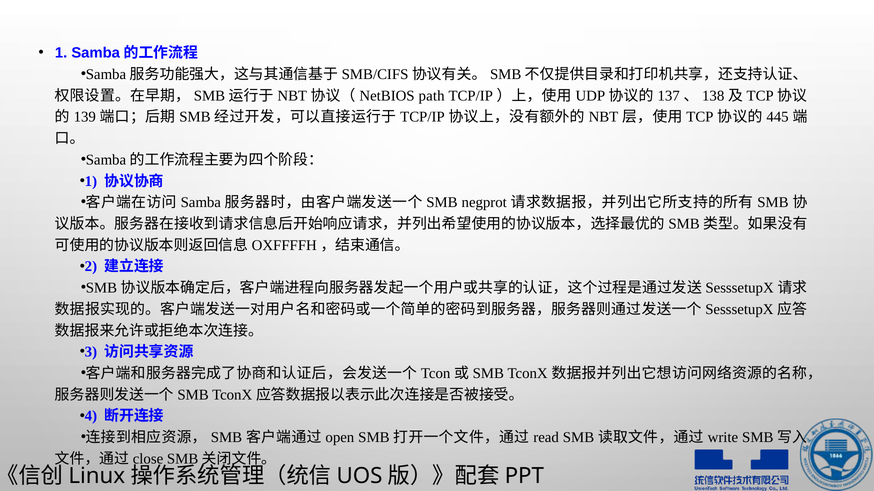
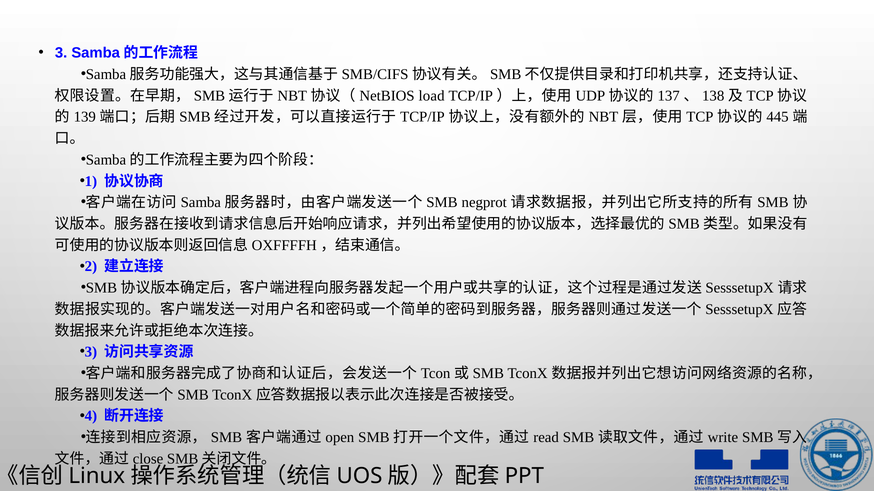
1: 1 -> 3
path: path -> load
